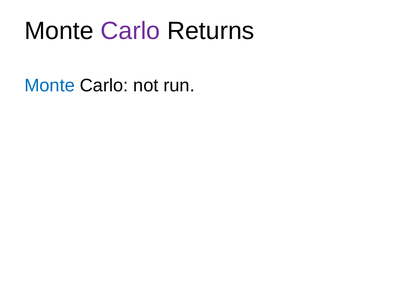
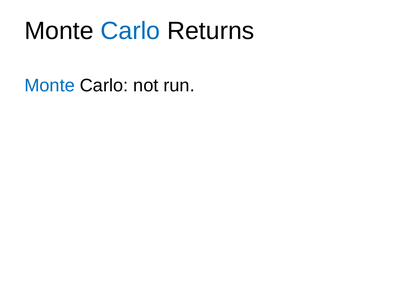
Carlo at (130, 31) colour: purple -> blue
